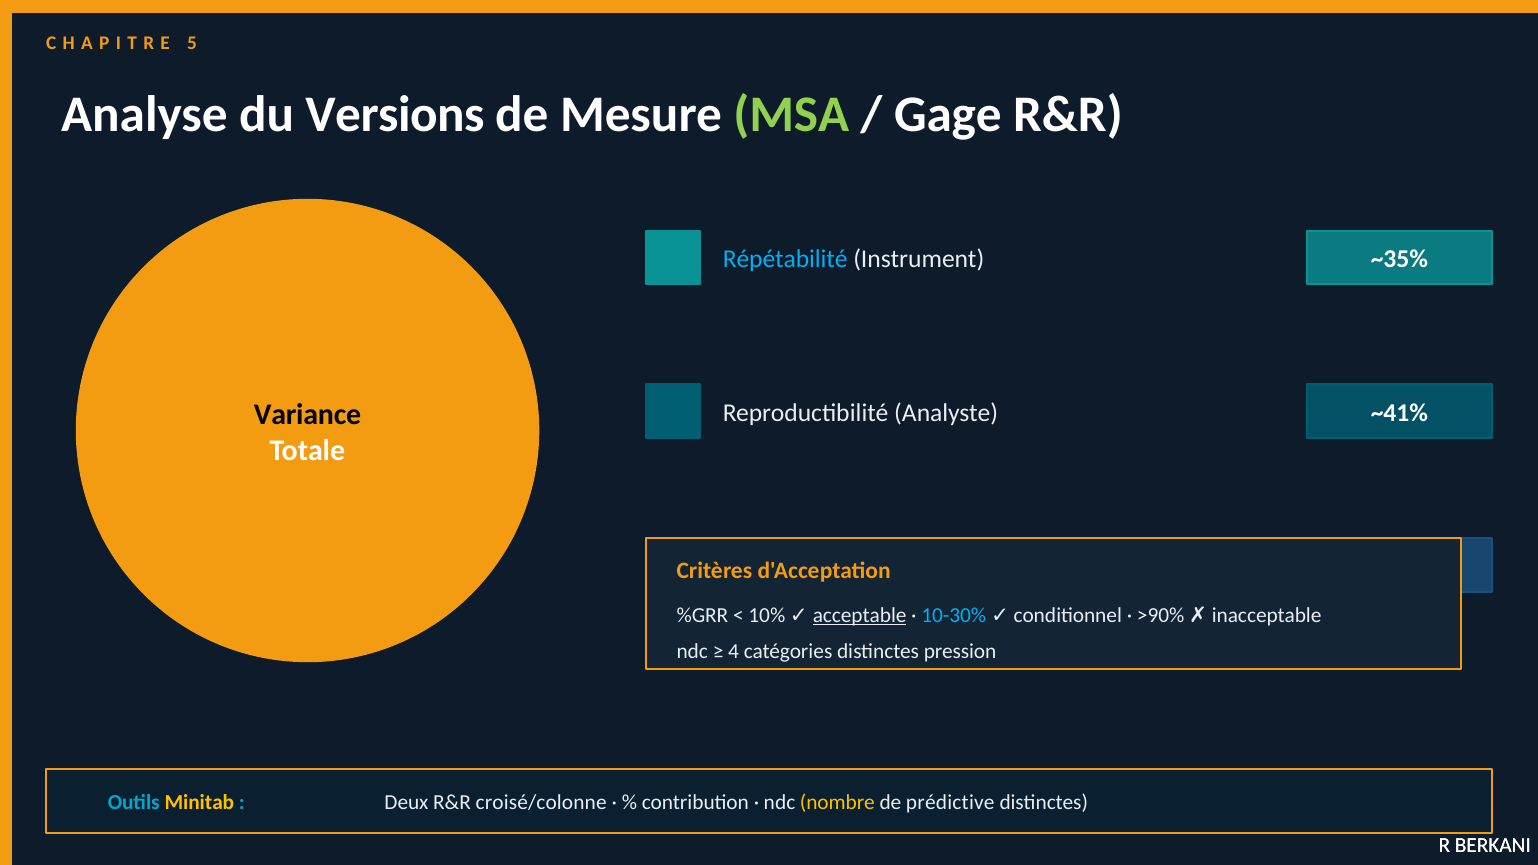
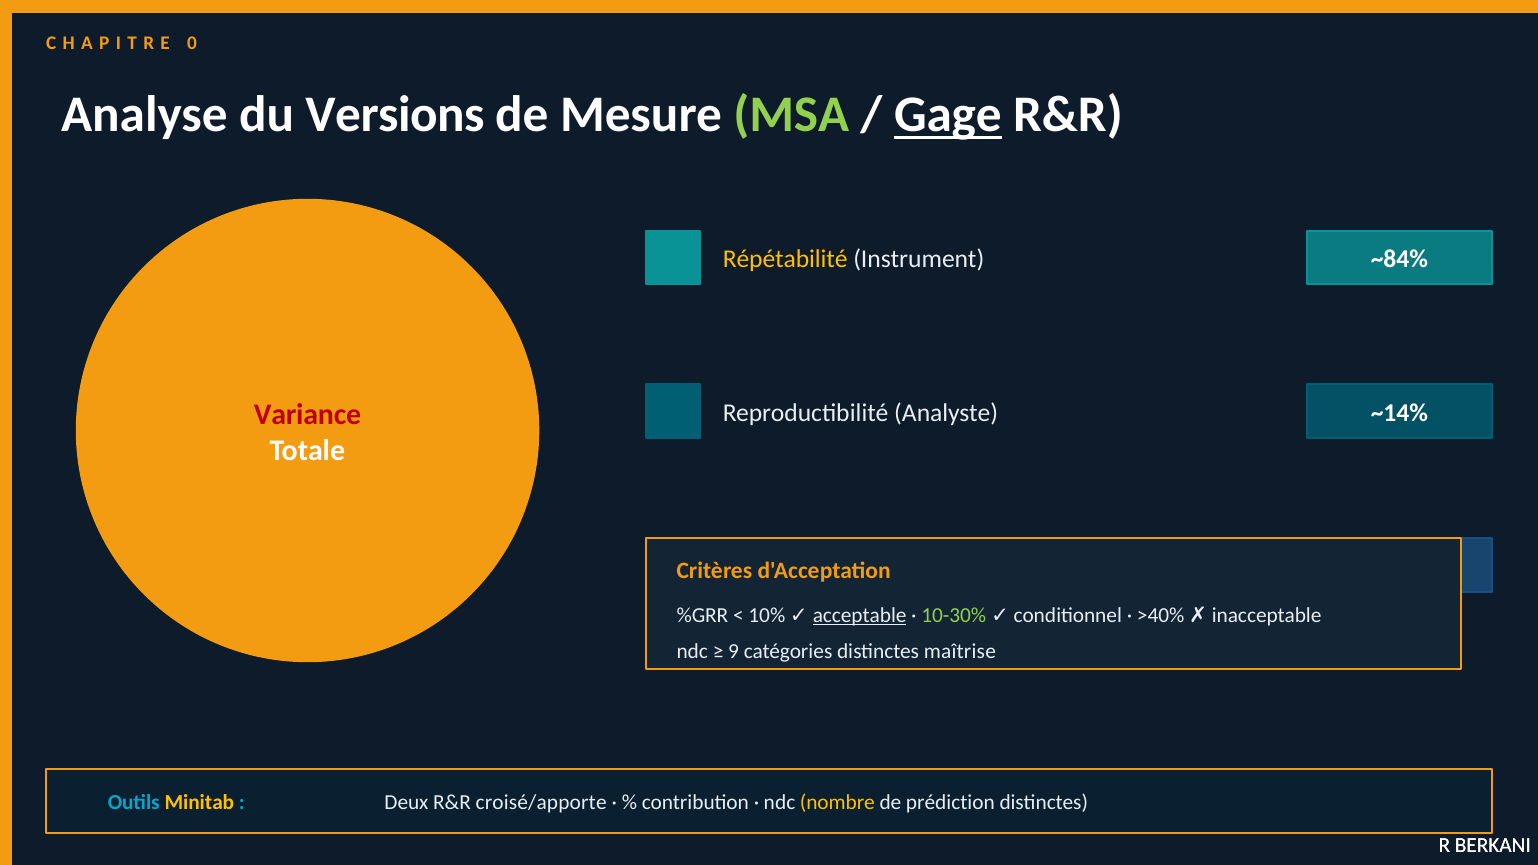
5: 5 -> 0
Gage underline: none -> present
Répétabilité colour: light blue -> yellow
~35%: ~35% -> ~84%
Variance colour: black -> red
~41%: ~41% -> ~14%
10-30% colour: light blue -> light green
>90%: >90% -> >40%
4: 4 -> 9
pression: pression -> maîtrise
croisé/colonne: croisé/colonne -> croisé/apporte
prédictive: prédictive -> prédiction
